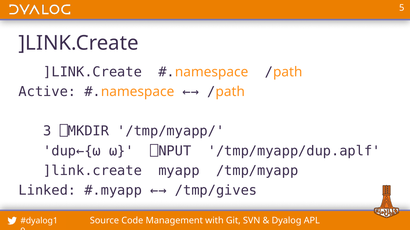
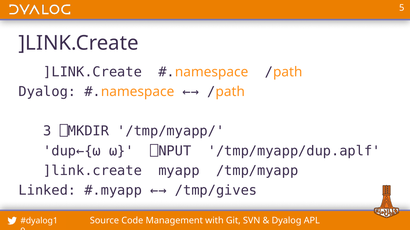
Active at (47, 92): Active -> Dyalog
